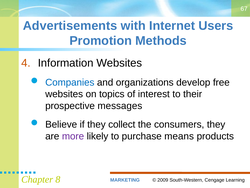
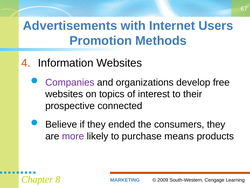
Companies colour: blue -> purple
messages: messages -> connected
collect: collect -> ended
